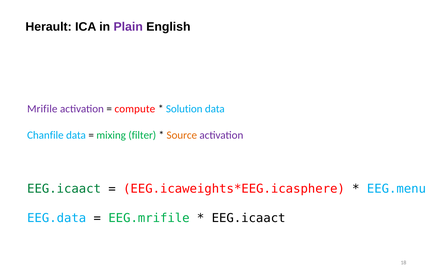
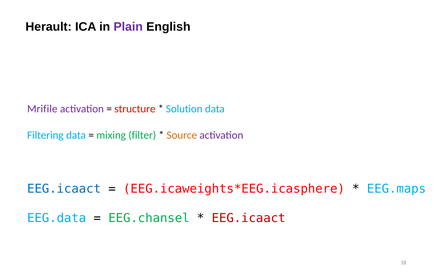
compute: compute -> structure
Chanfile: Chanfile -> Filtering
EEG.icaact at (64, 189) colour: green -> blue
EEG.menu: EEG.menu -> EEG.maps
EEG.mrifile: EEG.mrifile -> EEG.chansel
EEG.icaact at (249, 219) colour: black -> red
